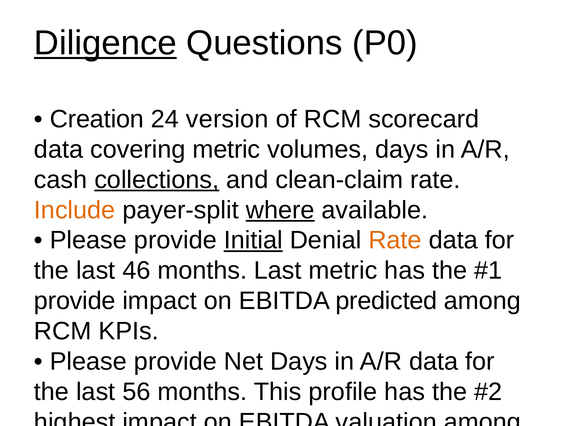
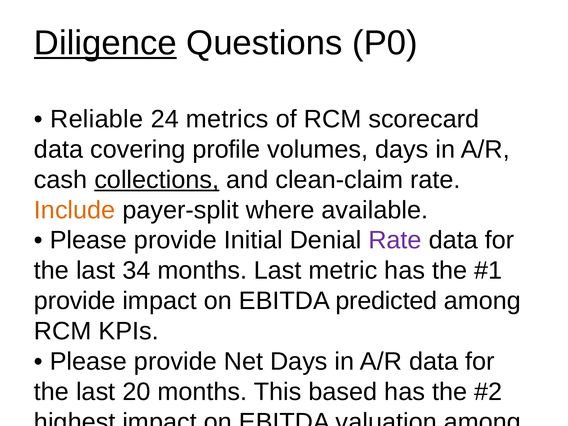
Creation: Creation -> Reliable
version: version -> metrics
covering metric: metric -> profile
where underline: present -> none
Initial underline: present -> none
Rate at (395, 240) colour: orange -> purple
46: 46 -> 34
56: 56 -> 20
profile: profile -> based
